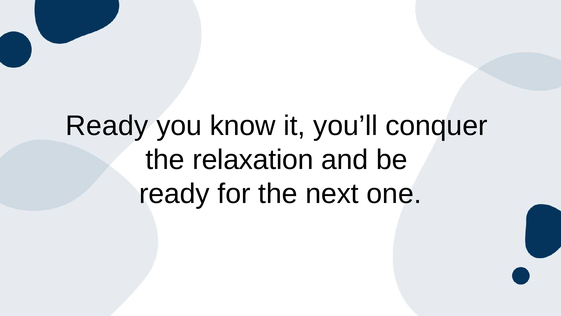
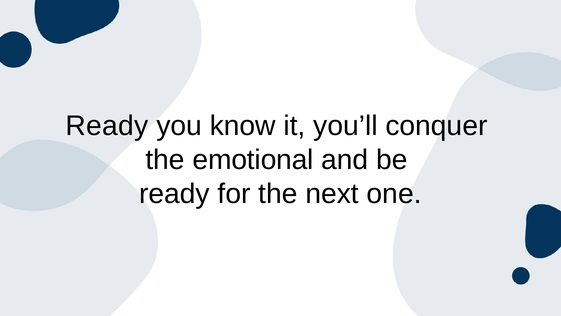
relaxation: relaxation -> emotional
